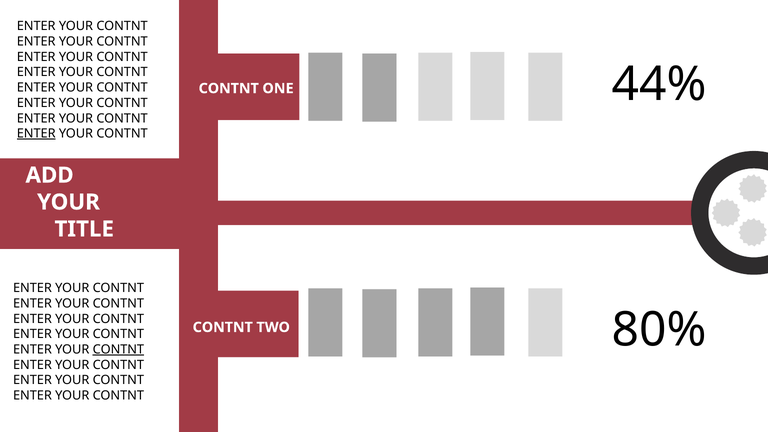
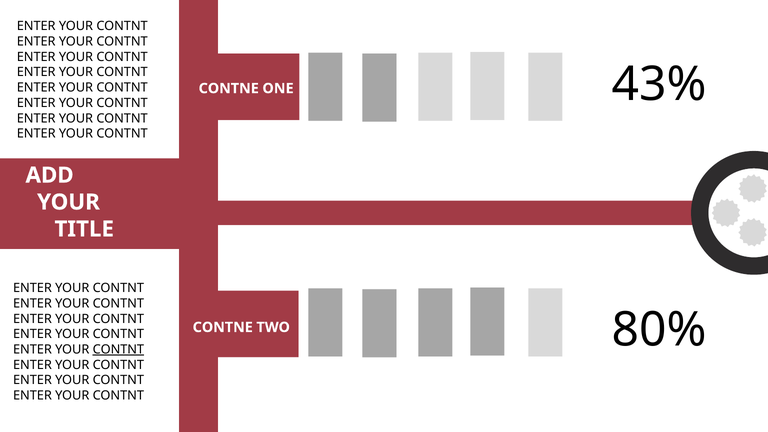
44%: 44% -> 43%
CONTNT at (229, 88): CONTNT -> CONTNE
ENTER at (36, 134) underline: present -> none
CONTNT at (223, 327): CONTNT -> CONTNE
